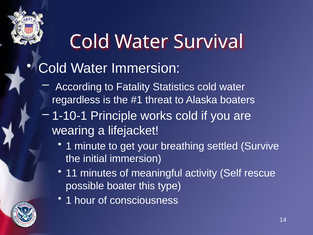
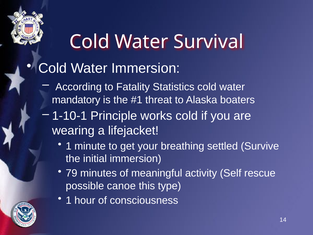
regardless: regardless -> mandatory
11: 11 -> 79
boater: boater -> canoe
